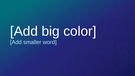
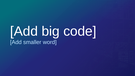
color: color -> code
